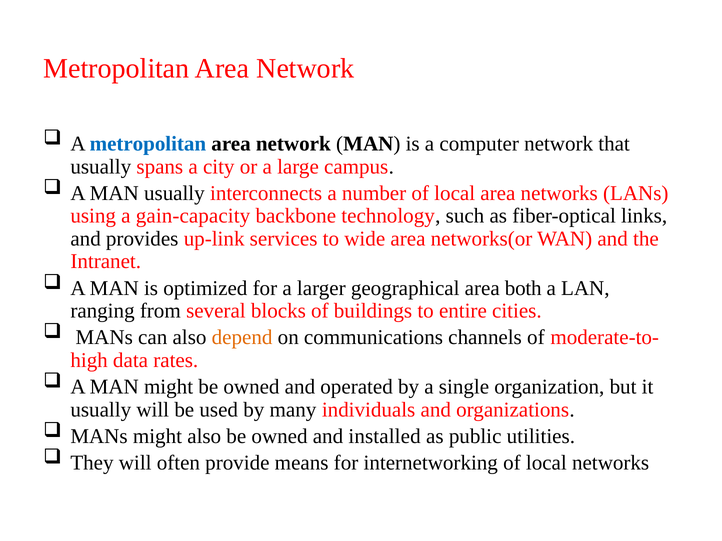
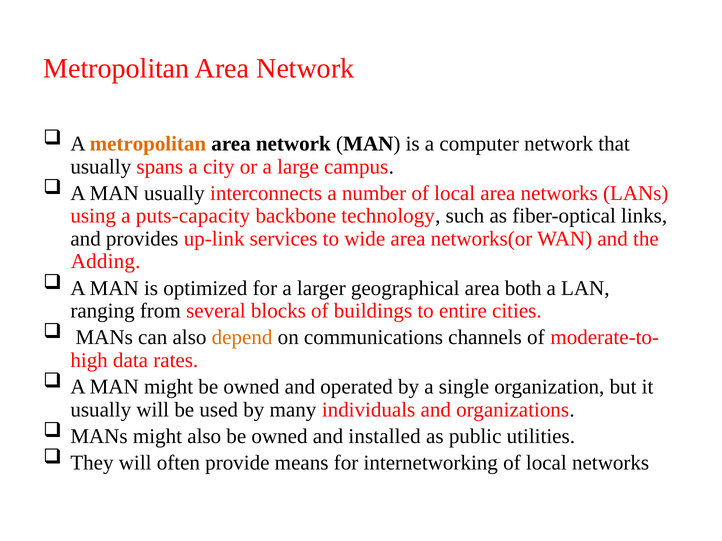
metropolitan at (148, 144) colour: blue -> orange
gain-capacity: gain-capacity -> puts-capacity
Intranet: Intranet -> Adding
